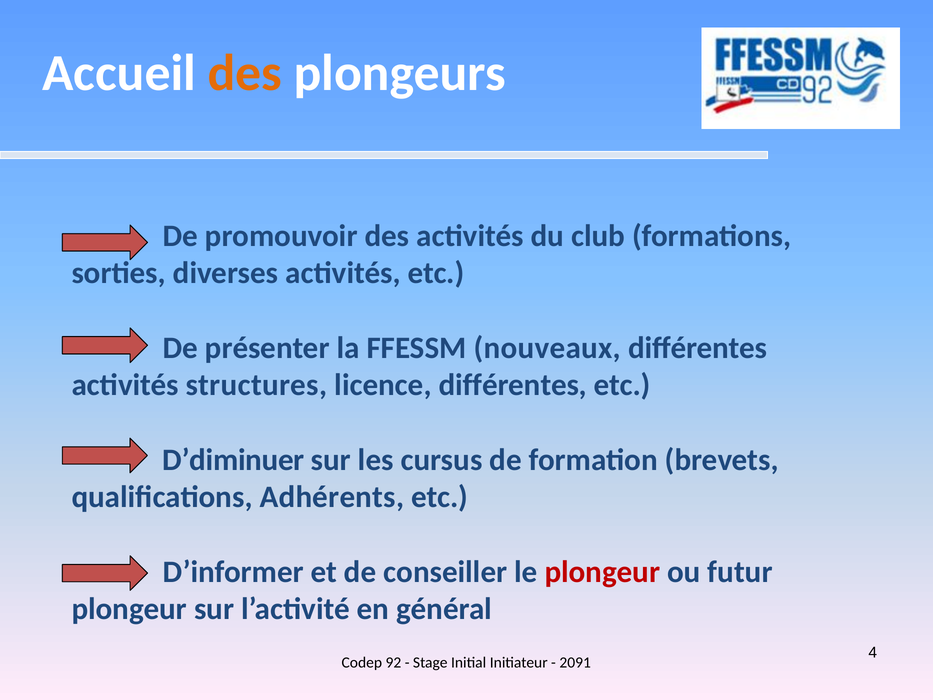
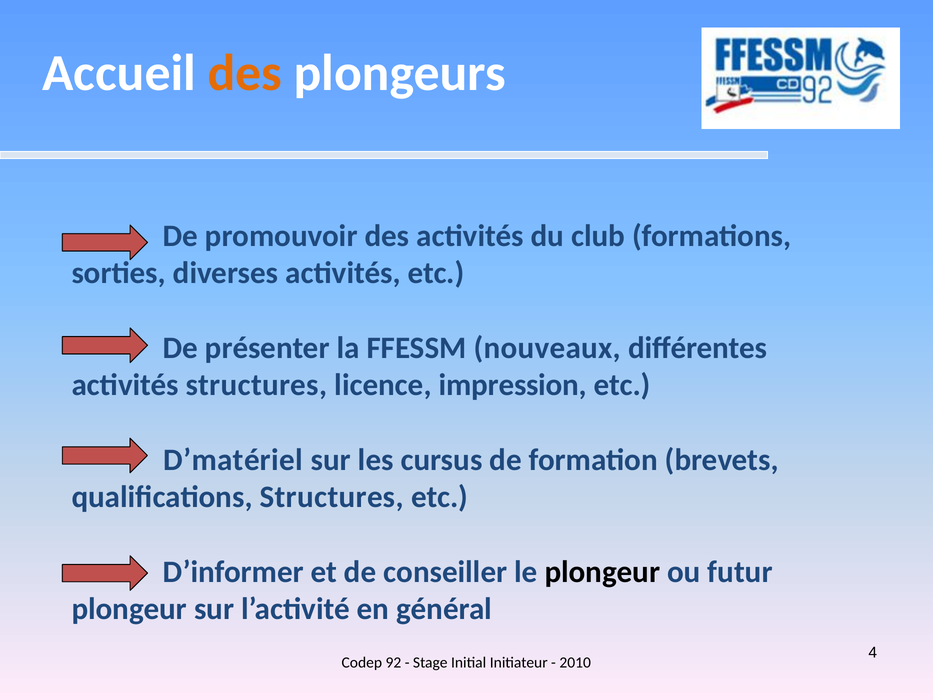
licence différentes: différentes -> impression
D’diminuer: D’diminuer -> D’matériel
qualifications Adhérents: Adhérents -> Structures
plongeur at (602, 572) colour: red -> black
2091: 2091 -> 2010
